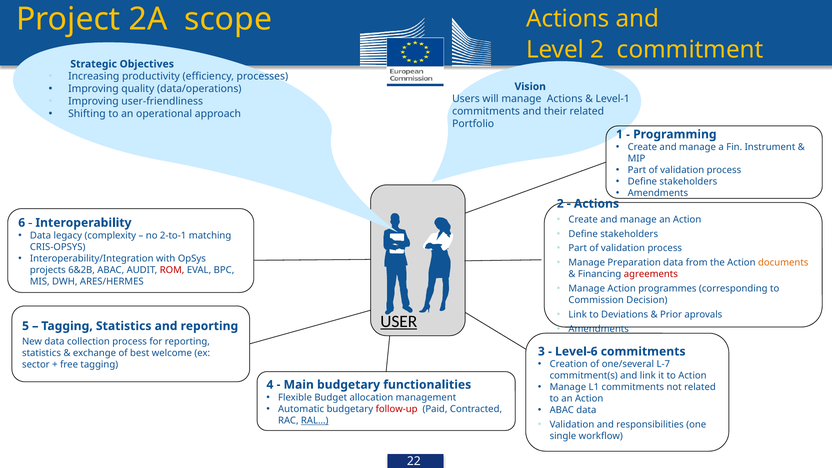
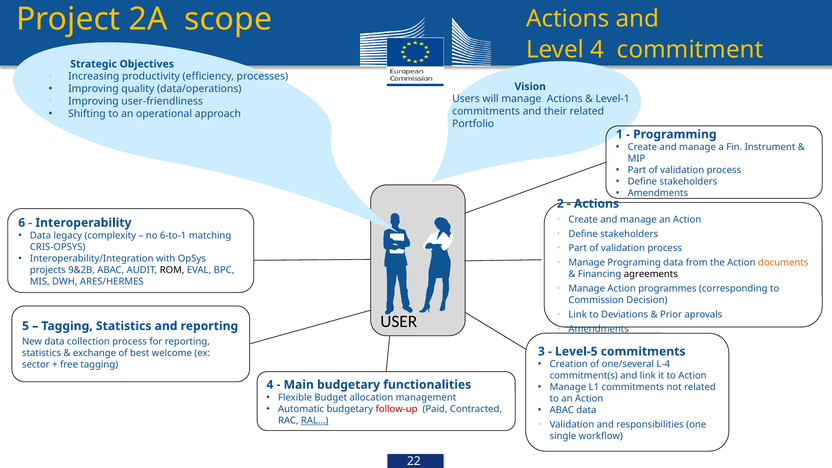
Level 2: 2 -> 4
2-to-1: 2-to-1 -> 6-to-1
Preparation: Preparation -> Programing
6&2B: 6&2B -> 9&2B
ROM colour: red -> black
agreements colour: red -> black
USER underline: present -> none
Level-6: Level-6 -> Level-5
L-7: L-7 -> L-4
